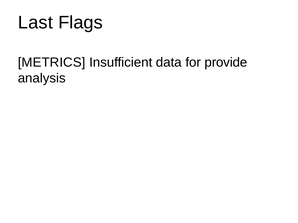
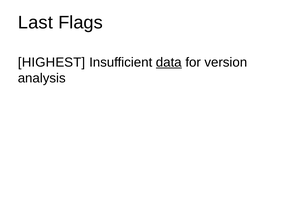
METRICS: METRICS -> HIGHEST
data underline: none -> present
provide: provide -> version
